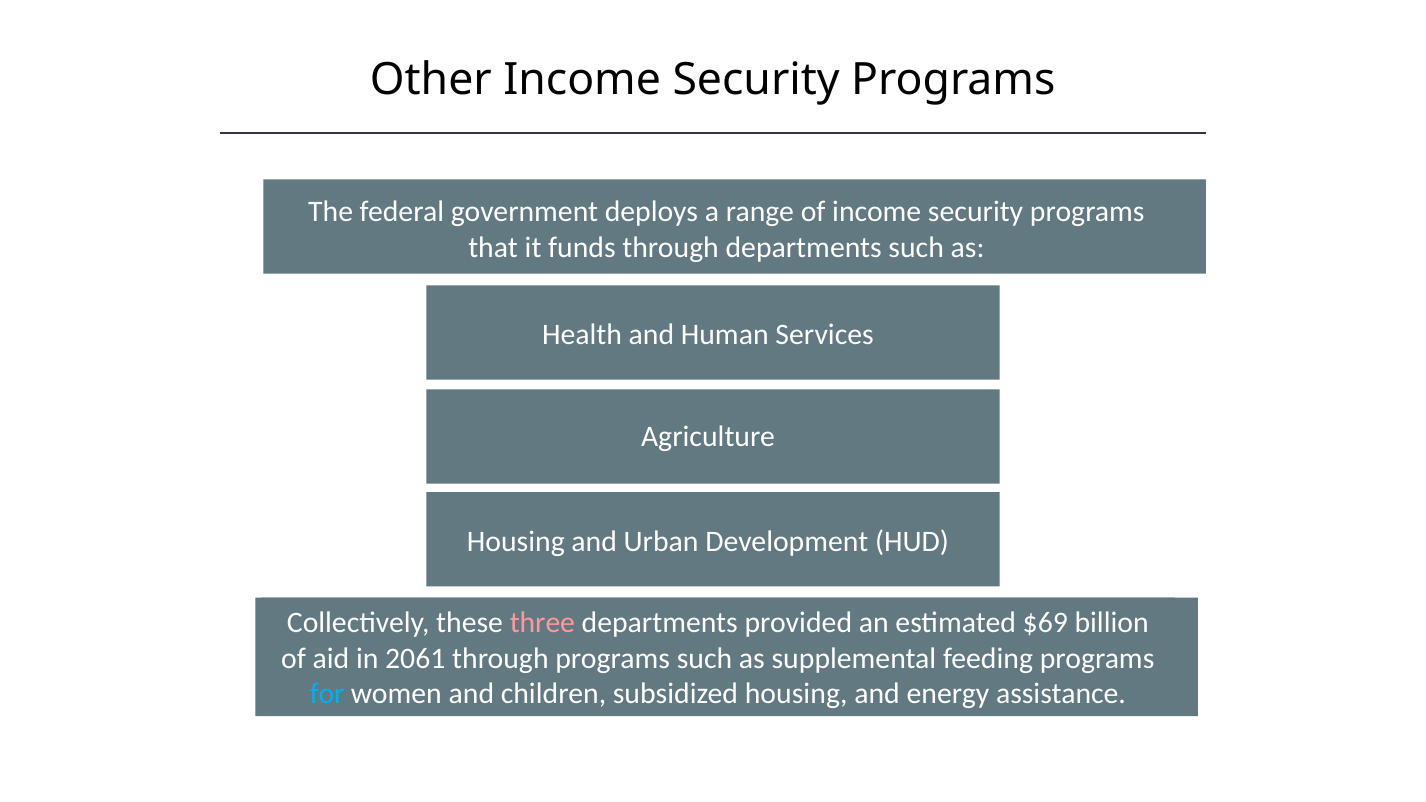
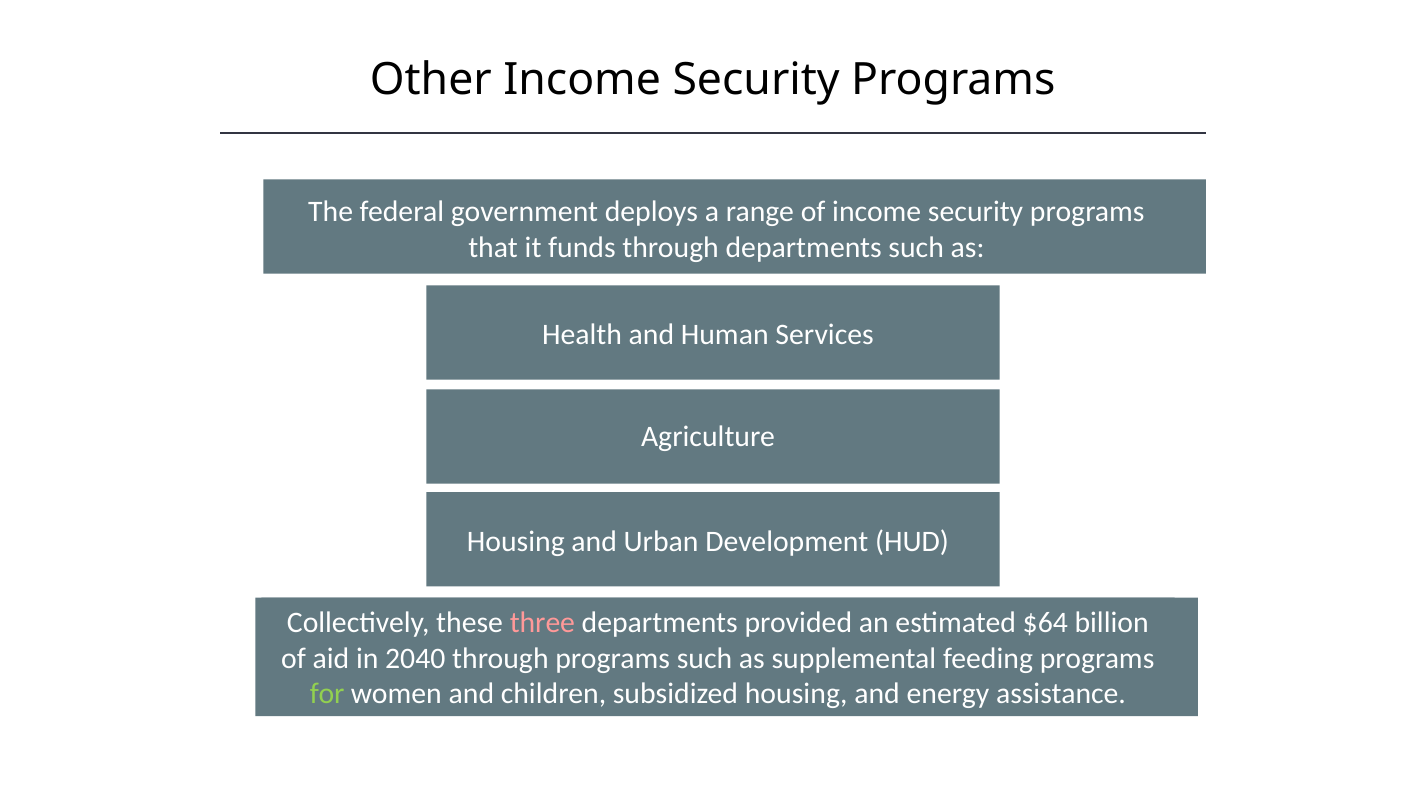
$69: $69 -> $64
2061: 2061 -> 2040
for colour: light blue -> light green
